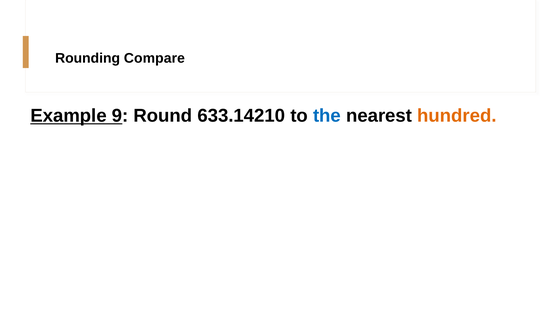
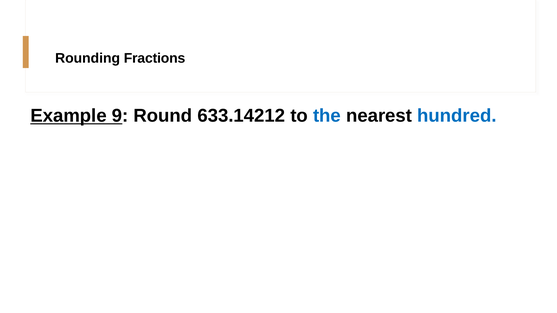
Compare: Compare -> Fractions
633.14210: 633.14210 -> 633.14212
hundred colour: orange -> blue
